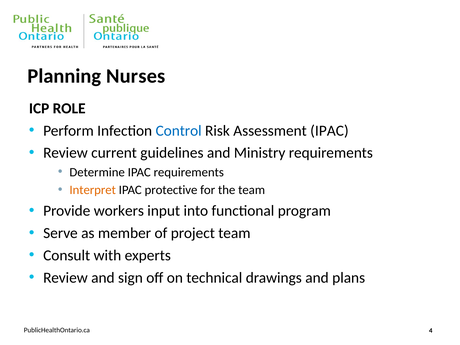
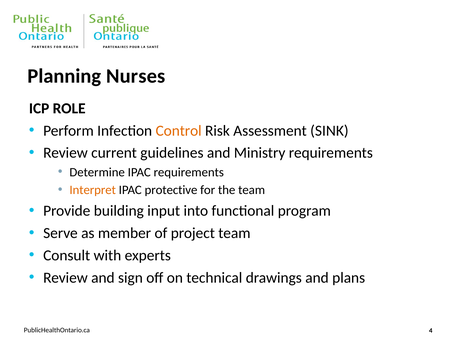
Control colour: blue -> orange
Assessment IPAC: IPAC -> SINK
workers: workers -> building
